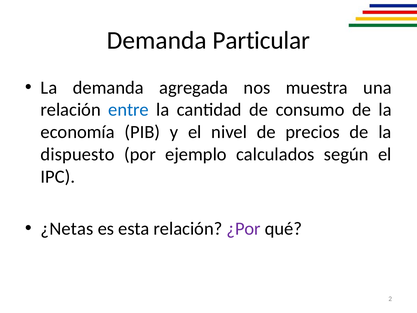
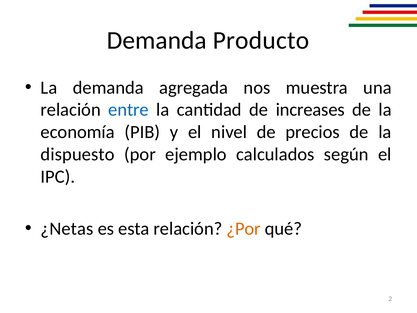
Particular: Particular -> Producto
consumo: consumo -> increases
¿Por colour: purple -> orange
